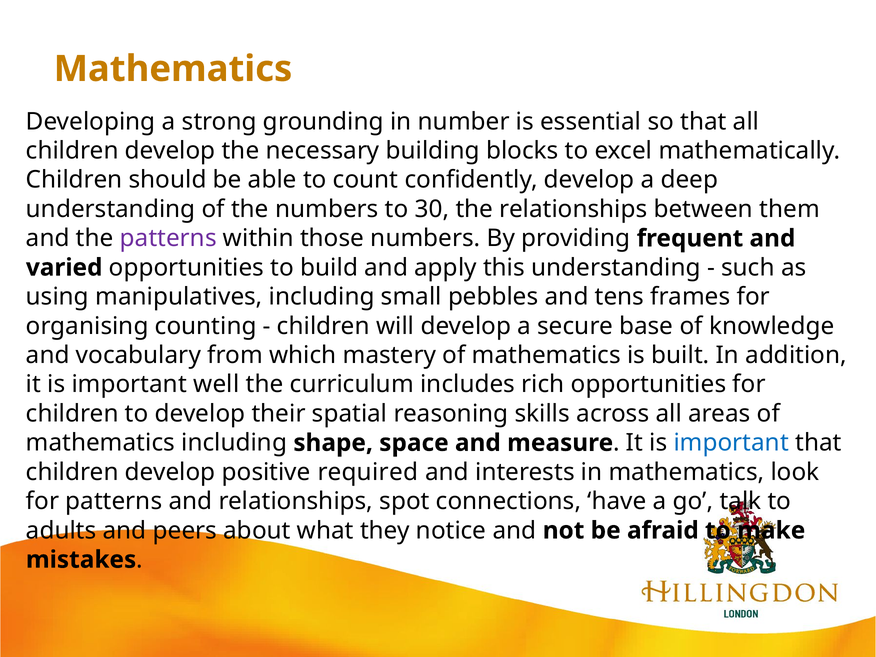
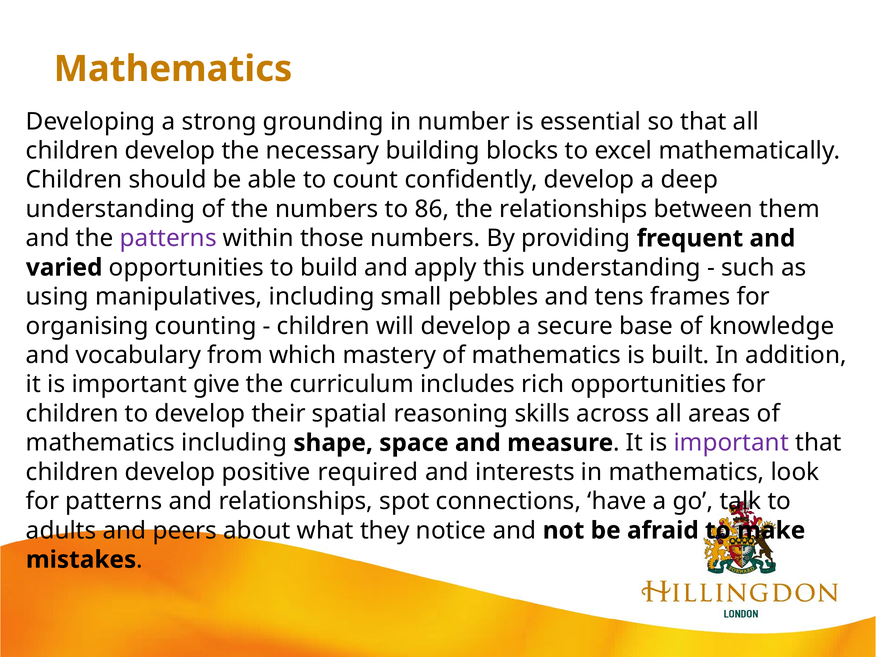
30: 30 -> 86
well: well -> give
important at (731, 443) colour: blue -> purple
